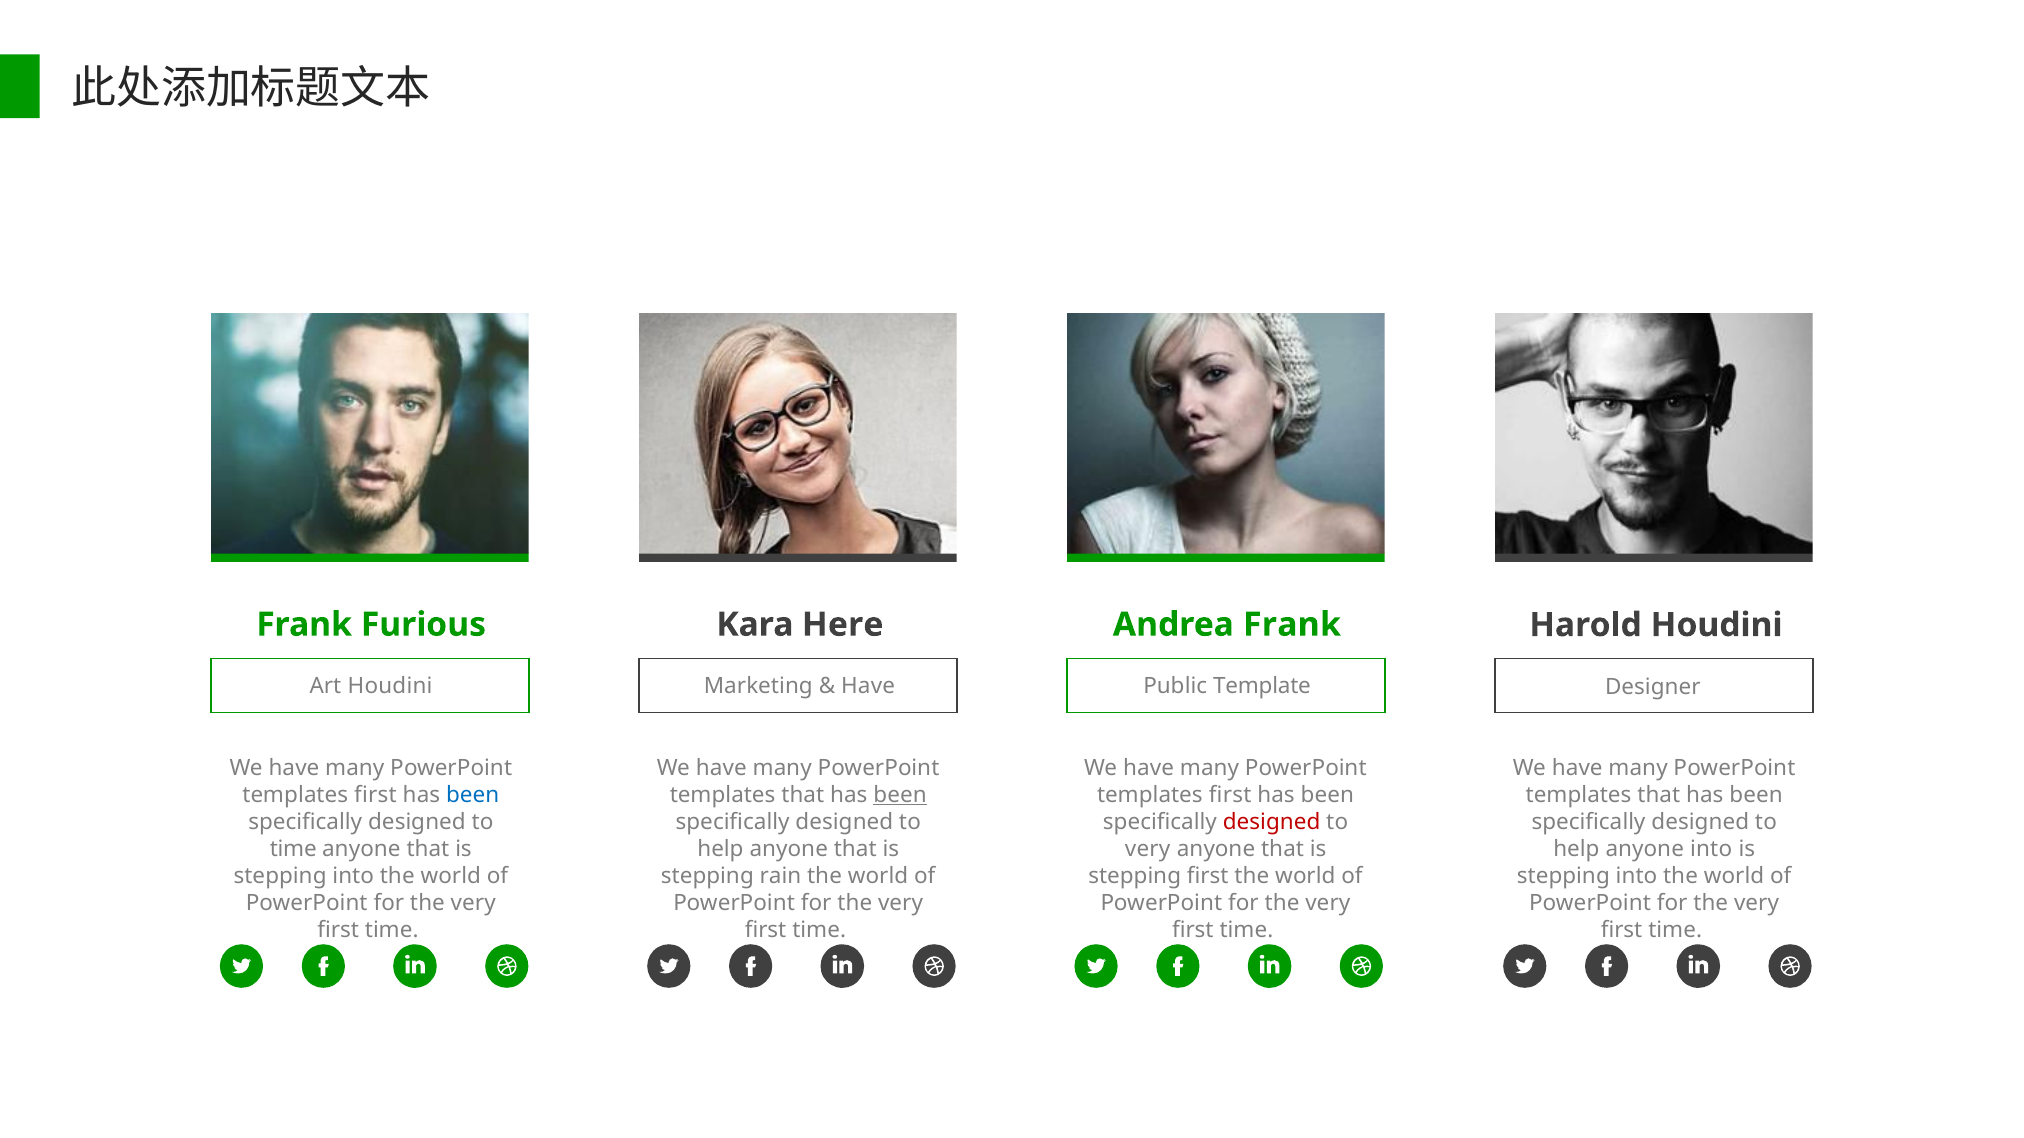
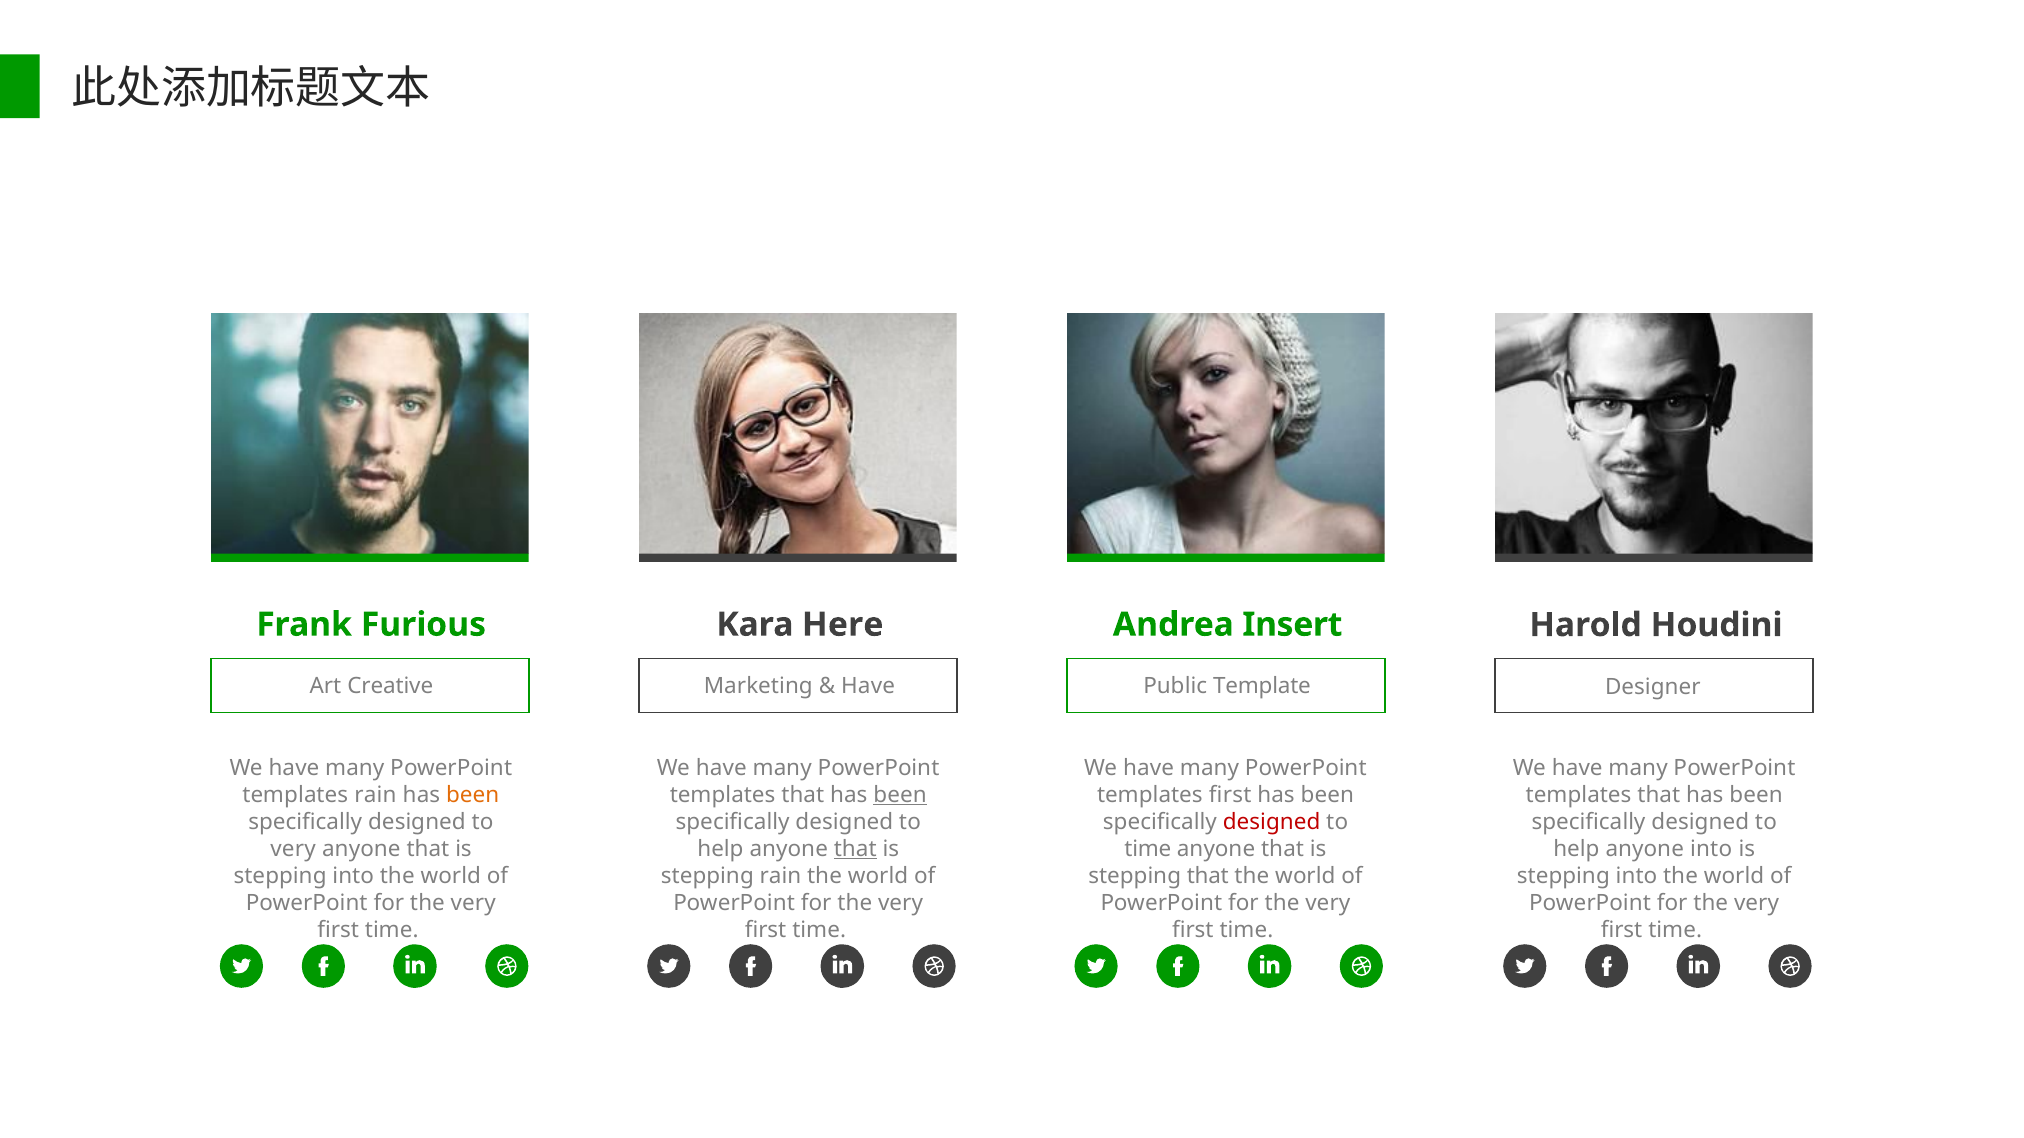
Andrea Frank: Frank -> Insert
Art Houdini: Houdini -> Creative
first at (375, 795): first -> rain
been at (473, 795) colour: blue -> orange
time at (293, 849): time -> very
that at (855, 849) underline: none -> present
very at (1148, 849): very -> time
stepping first: first -> that
